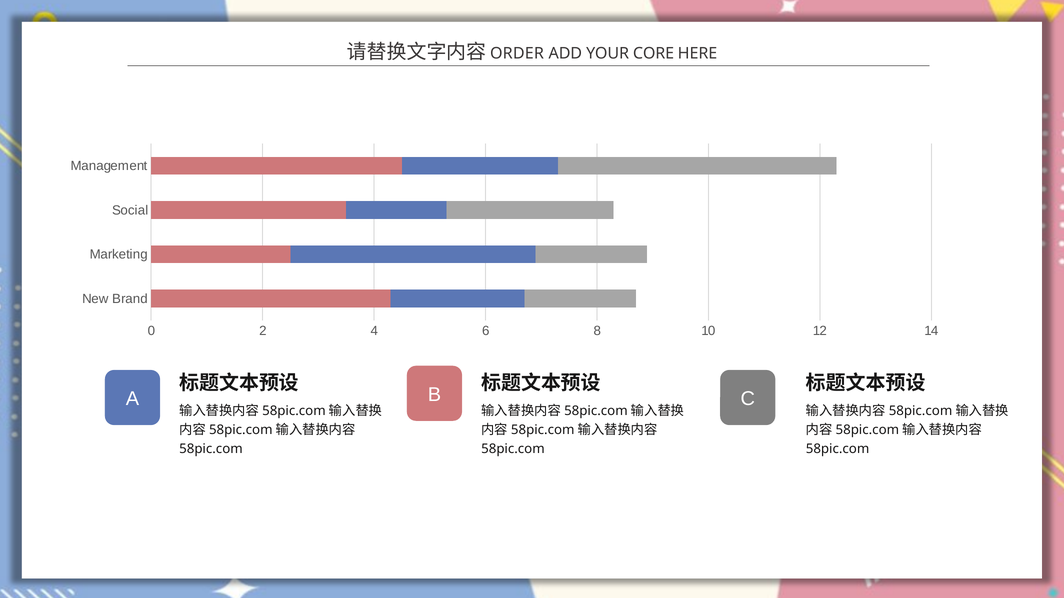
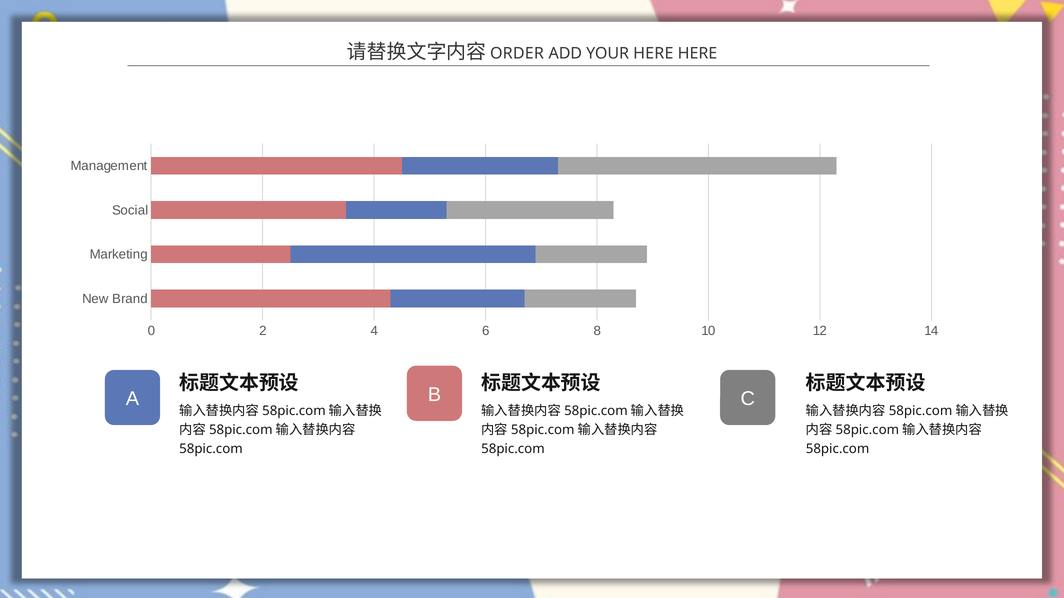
YOUR CORE: CORE -> HERE
